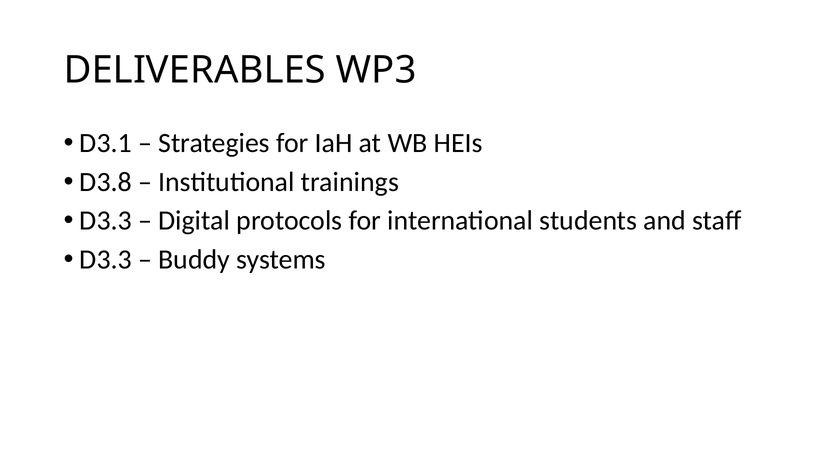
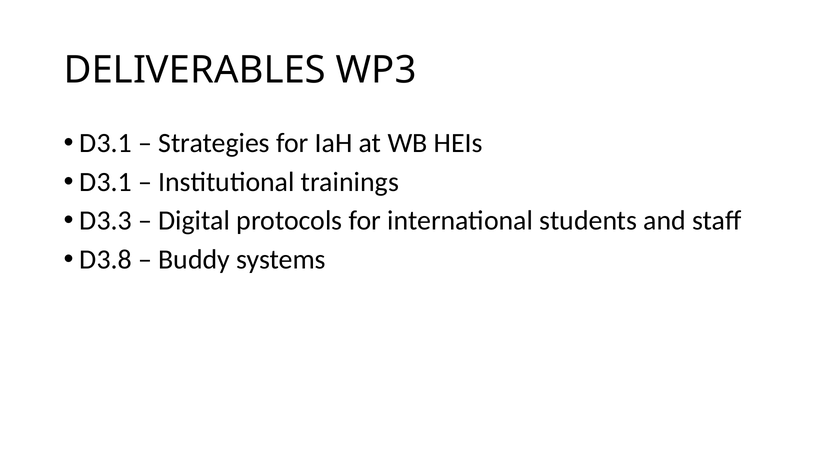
D3.8 at (106, 182): D3.8 -> D3.1
D3.3 at (106, 260): D3.3 -> D3.8
